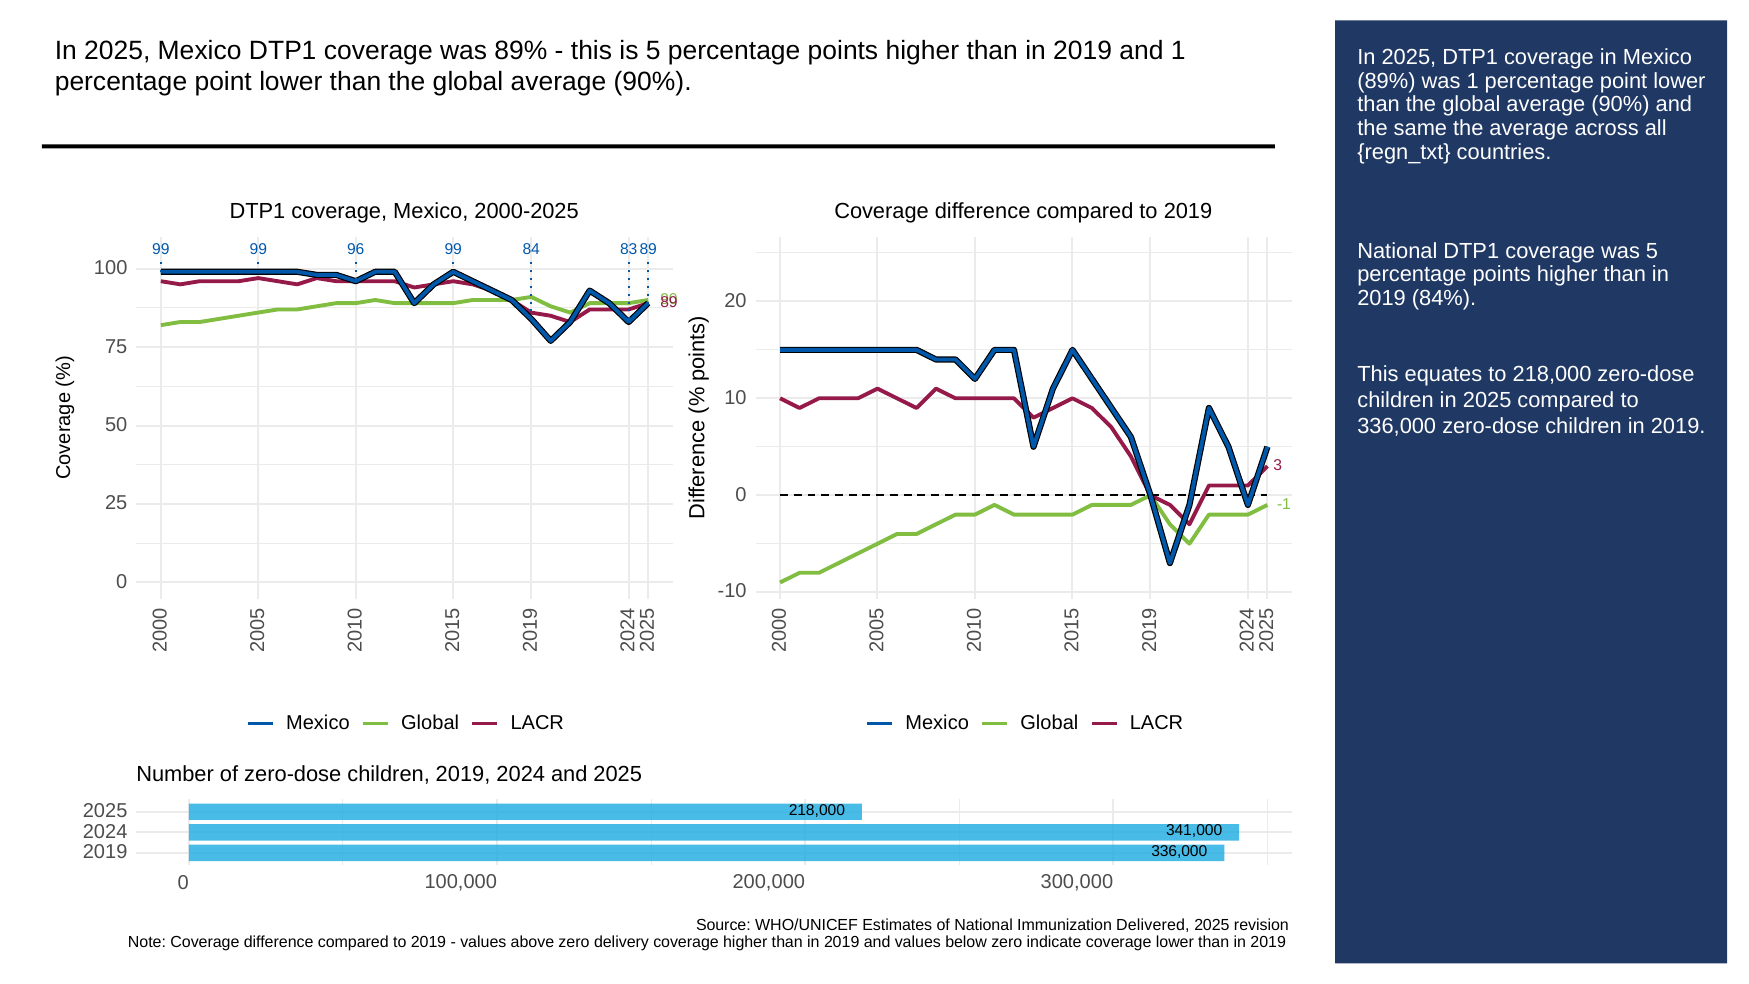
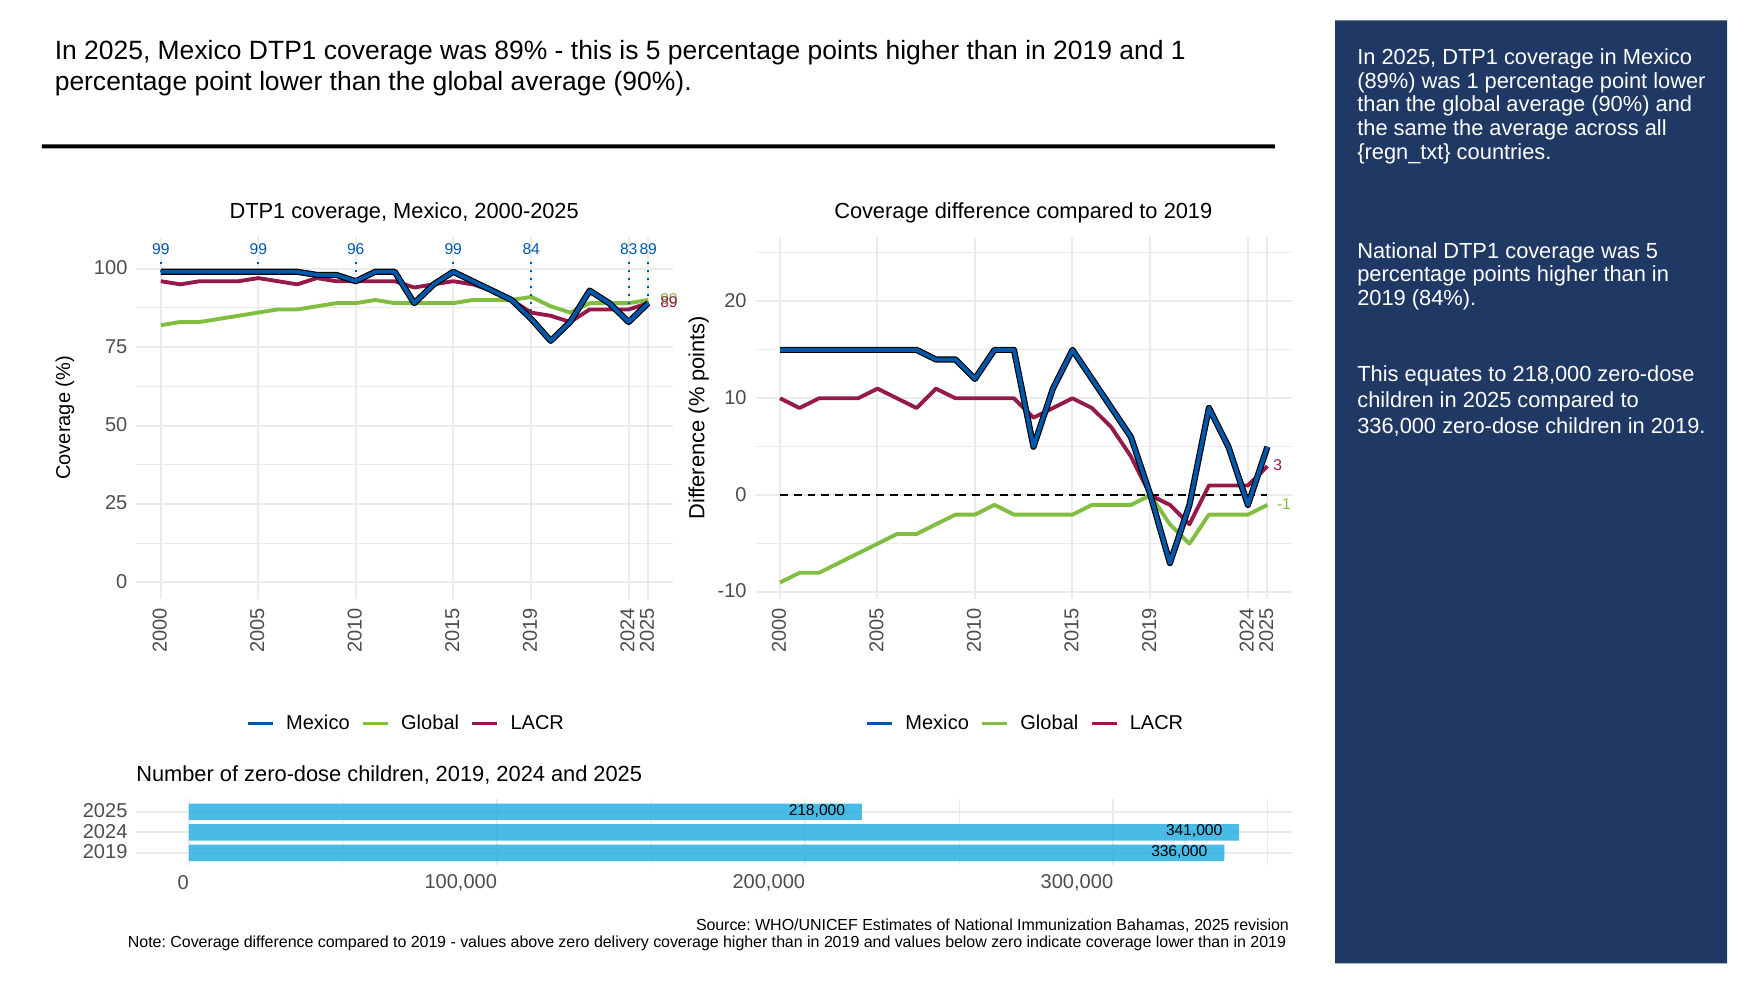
Delivered: Delivered -> Bahamas
